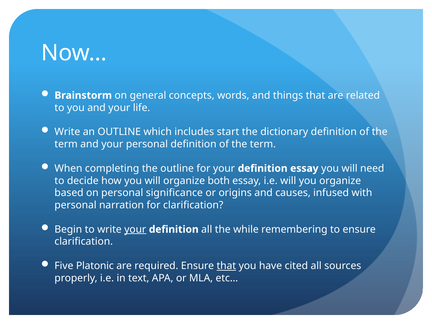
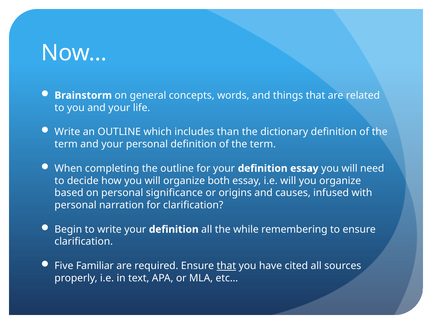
start: start -> than
your at (135, 229) underline: present -> none
Platonic: Platonic -> Familiar
